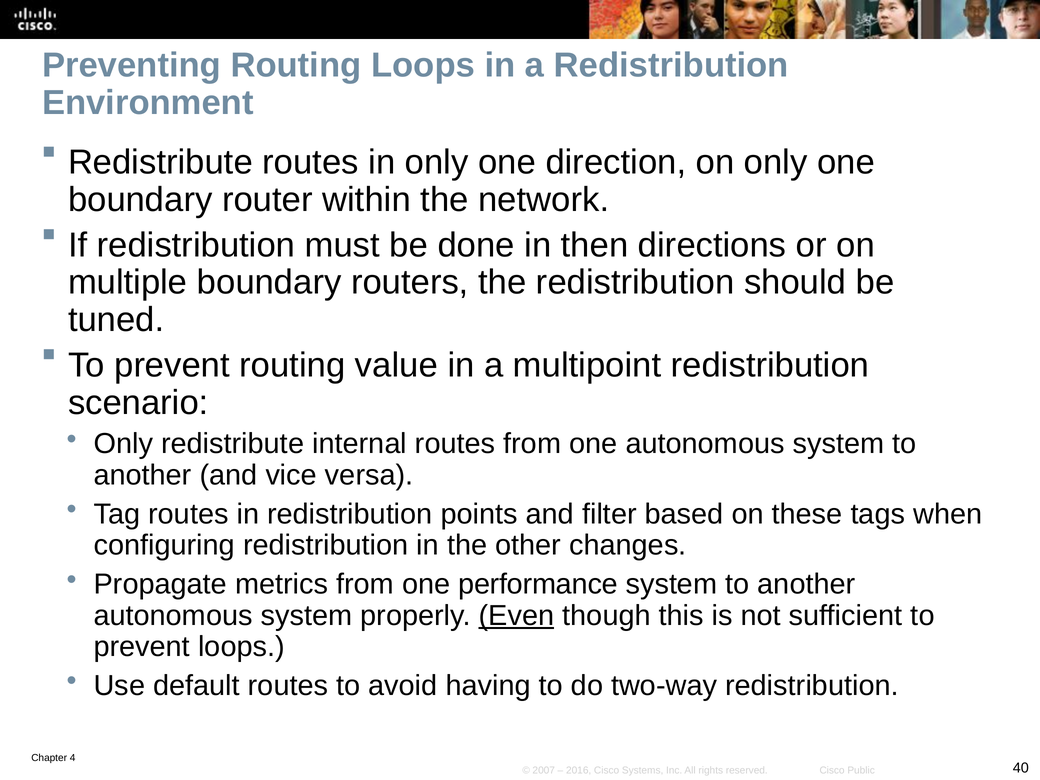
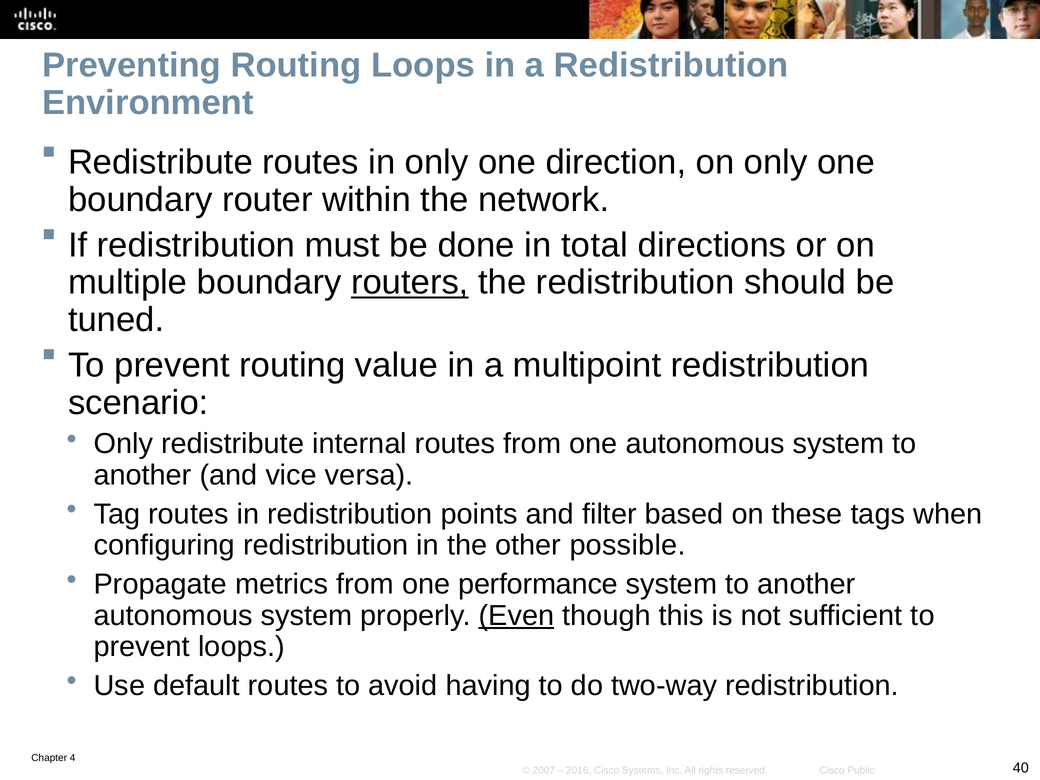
then: then -> total
routers underline: none -> present
changes: changes -> possible
